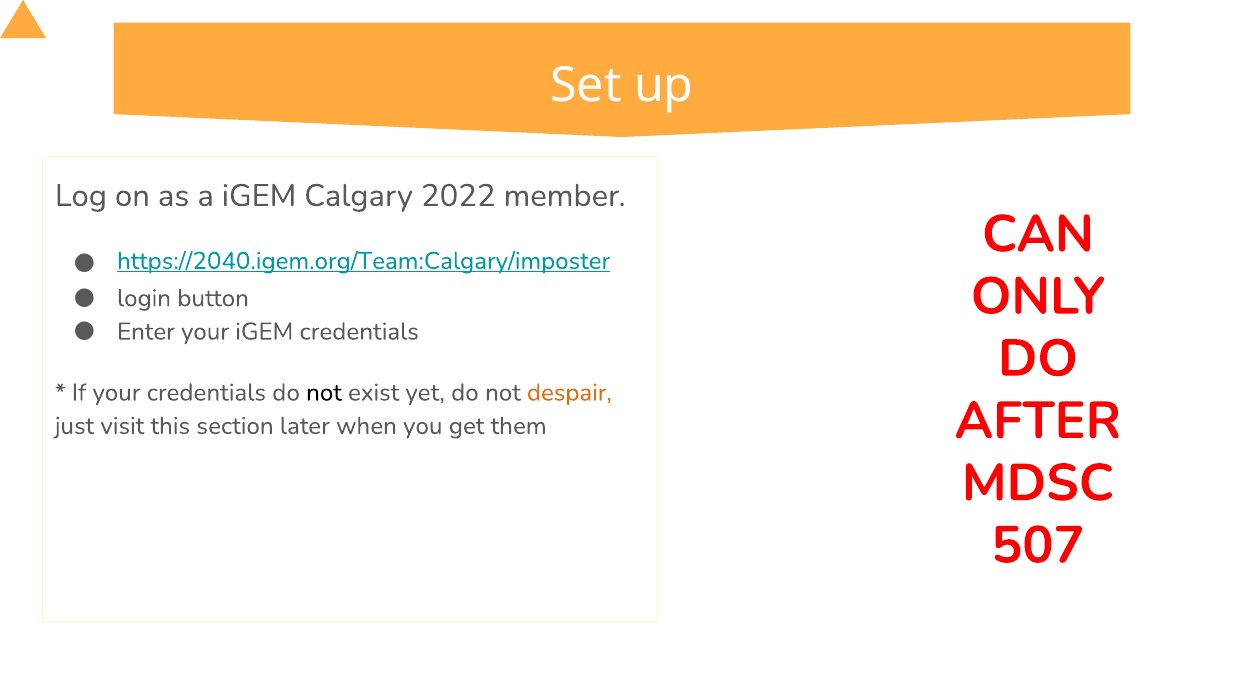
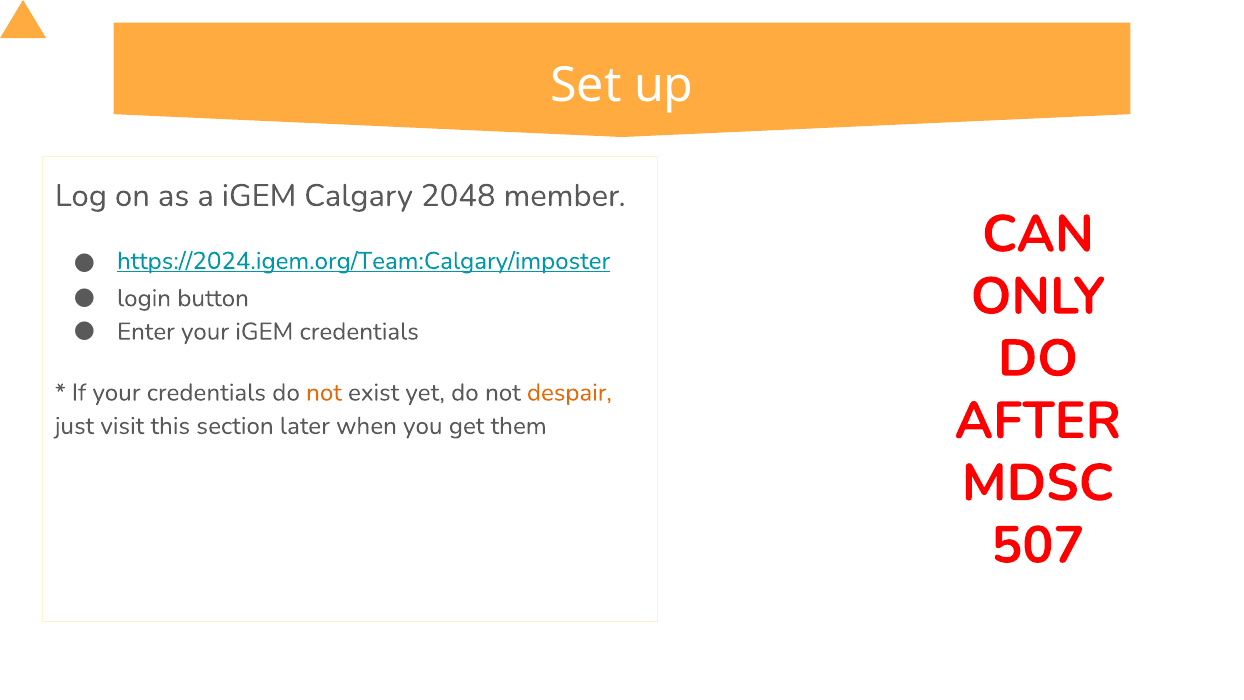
2022: 2022 -> 2048
https://2040.igem.org/Team:Calgary/imposter: https://2040.igem.org/Team:Calgary/imposter -> https://2024.igem.org/Team:Calgary/imposter
not at (324, 392) colour: black -> orange
